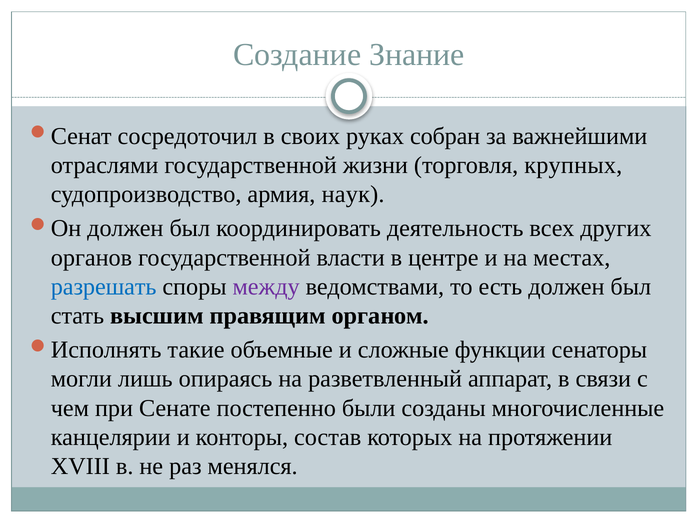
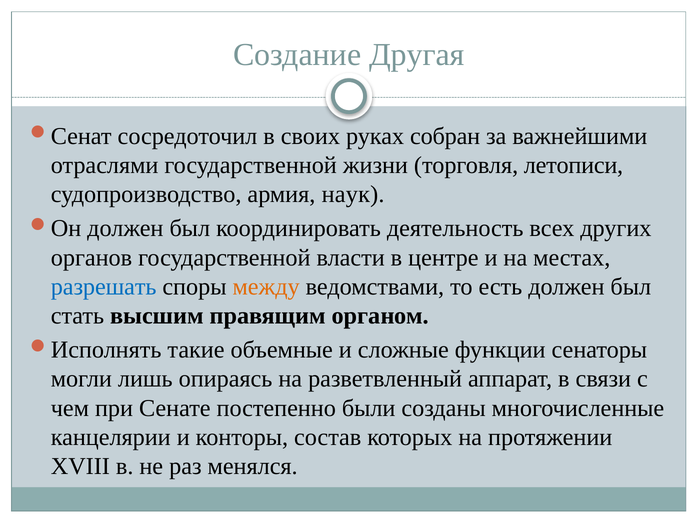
Знание: Знание -> Другая
крупных: крупных -> летописи
между colour: purple -> orange
